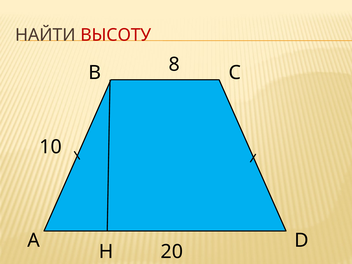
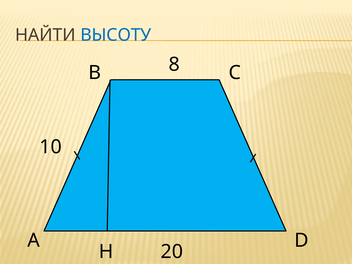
ВЫСОТУ colour: red -> blue
